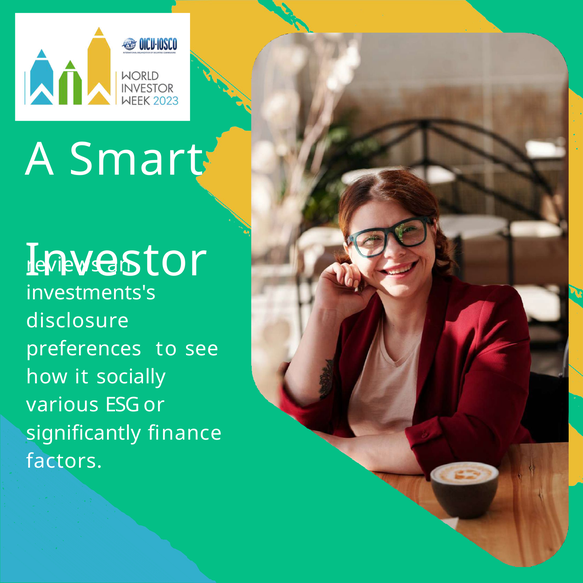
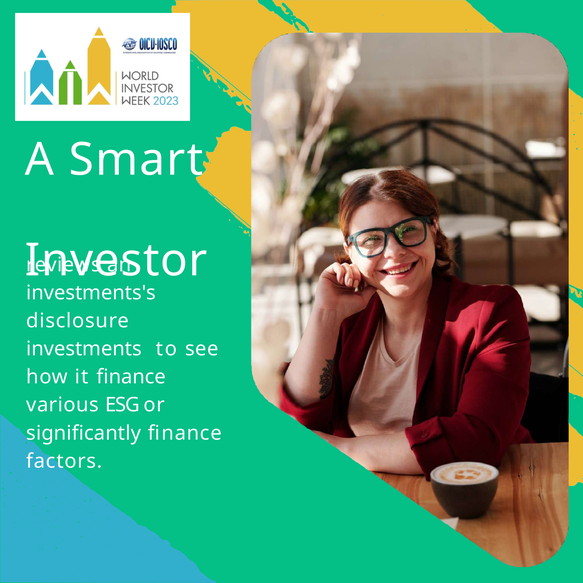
preferences: preferences -> investments
it socially: socially -> finance
